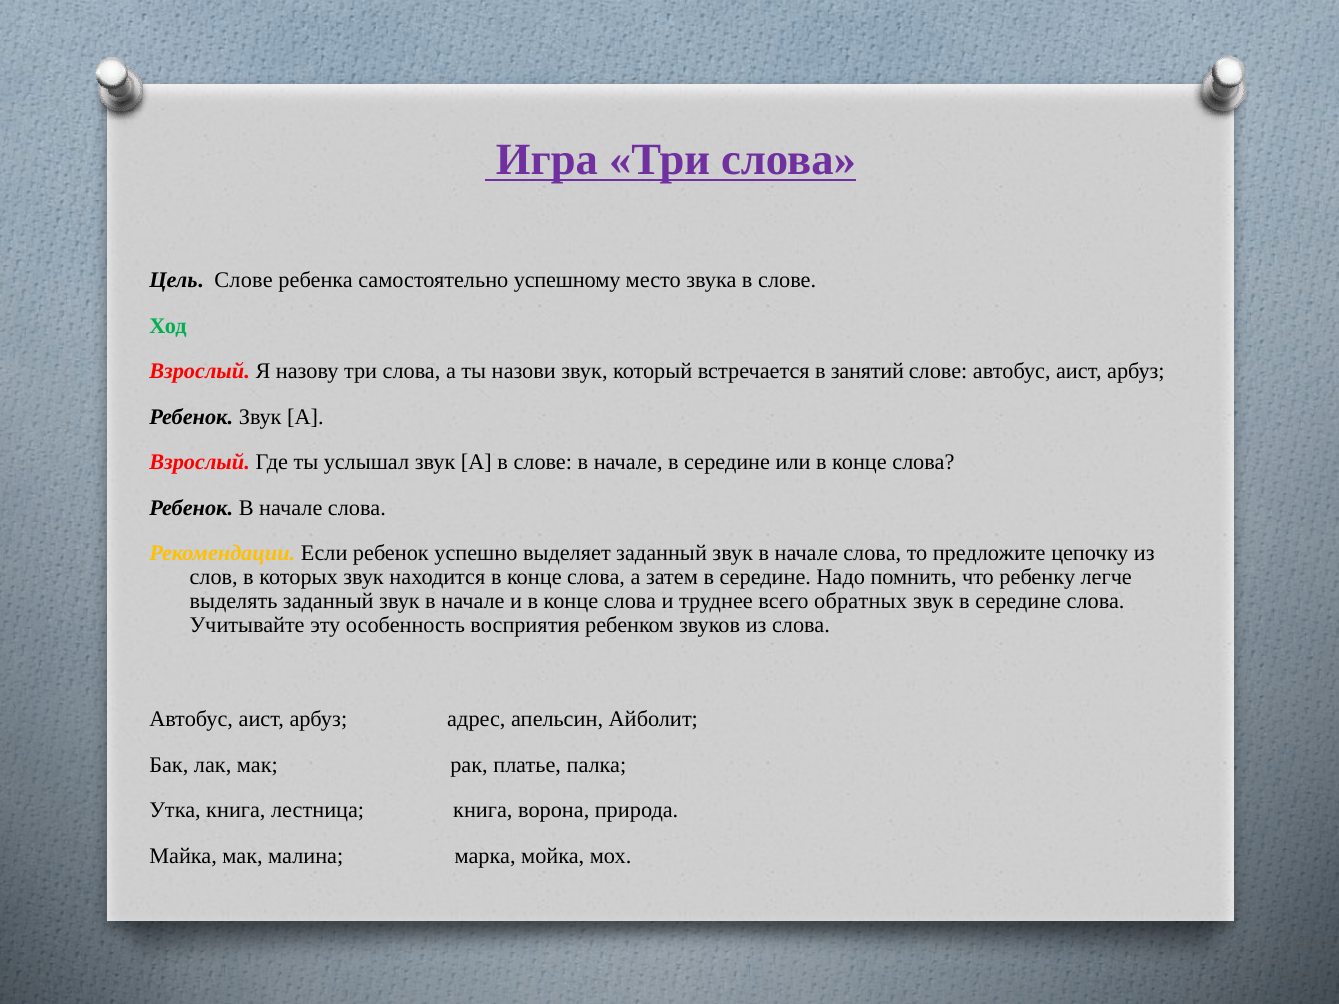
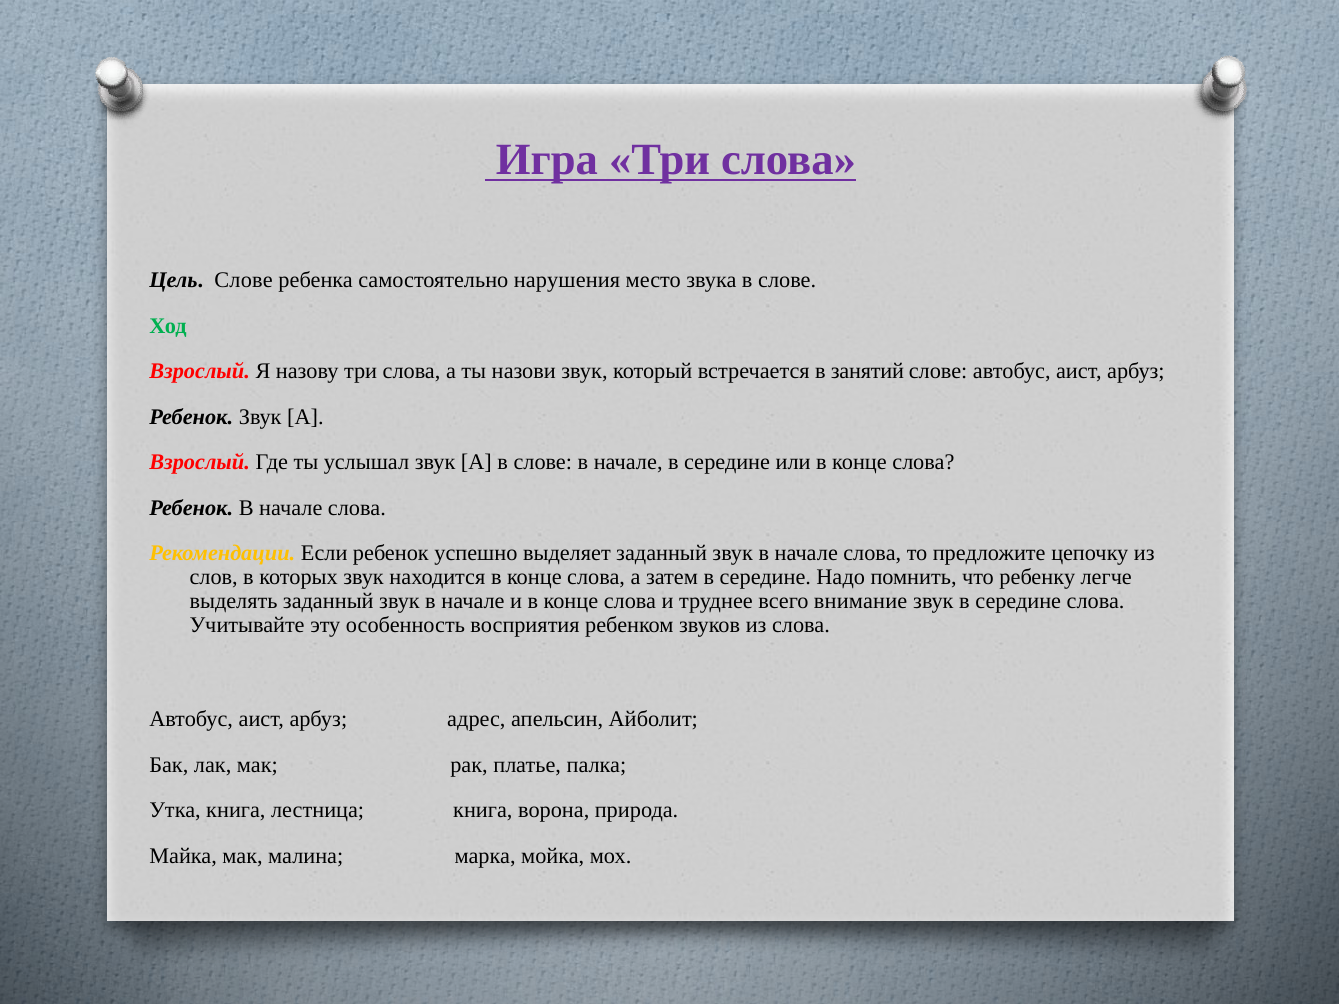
успешному: успешному -> нарушения
обратных: обратных -> внимание
